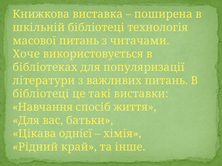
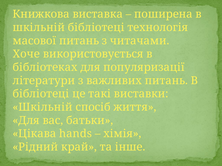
Навчання at (43, 107): Навчання -> Шкільній
однієї: однієї -> hands
